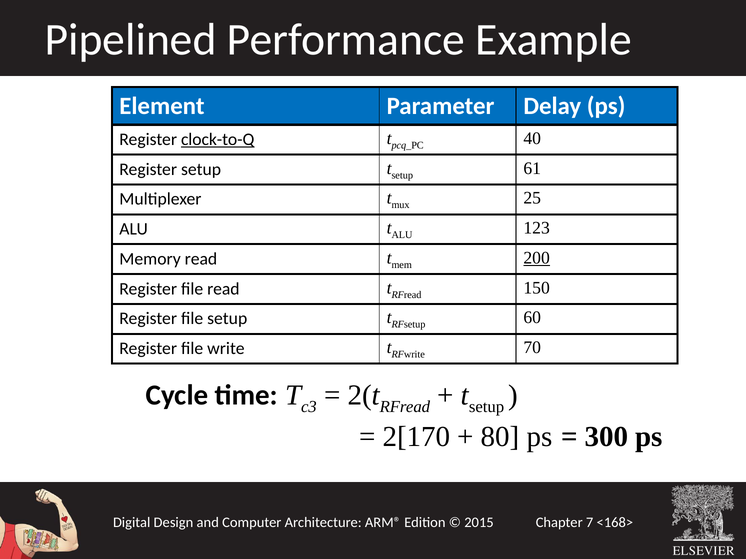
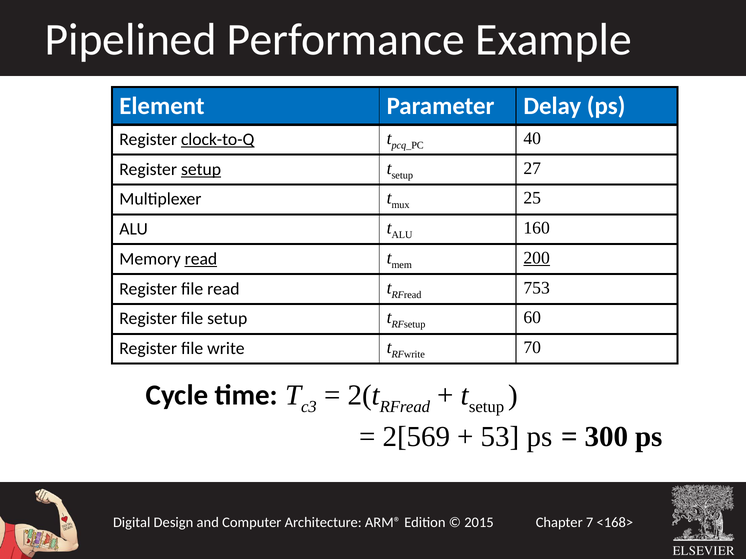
setup at (201, 169) underline: none -> present
61: 61 -> 27
123: 123 -> 160
read at (201, 259) underline: none -> present
150: 150 -> 753
2[170: 2[170 -> 2[569
80: 80 -> 53
